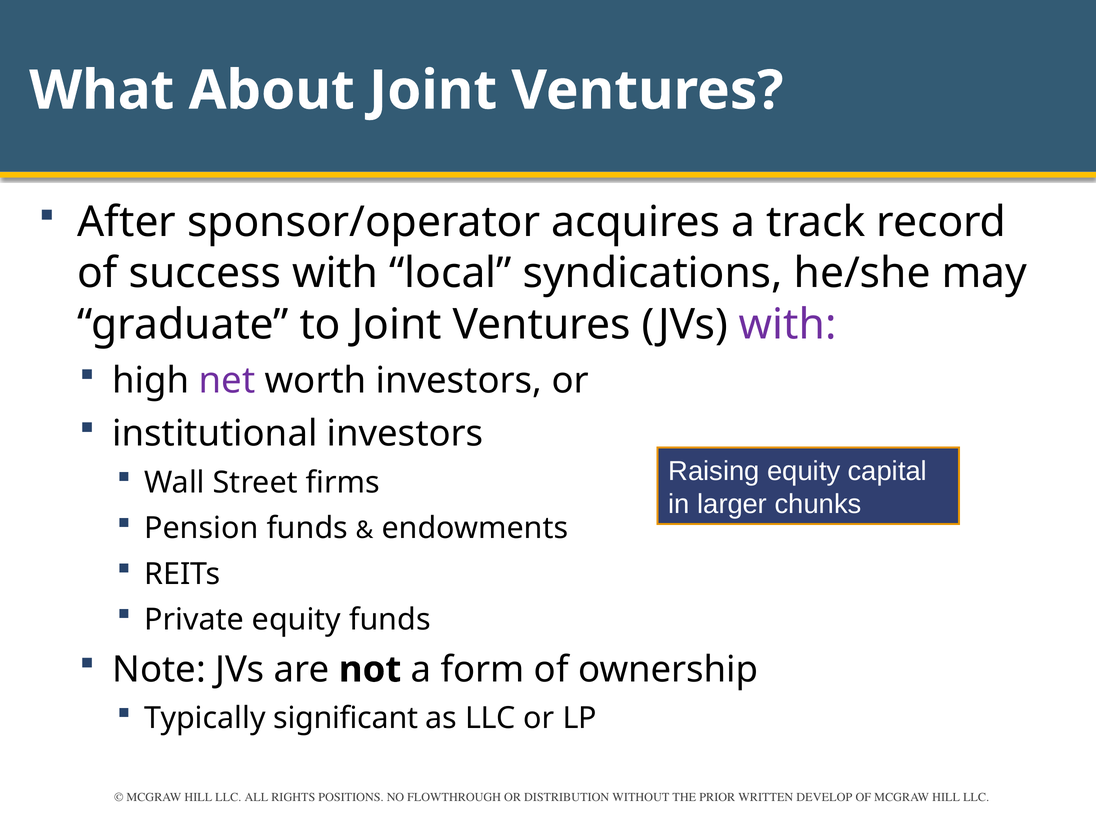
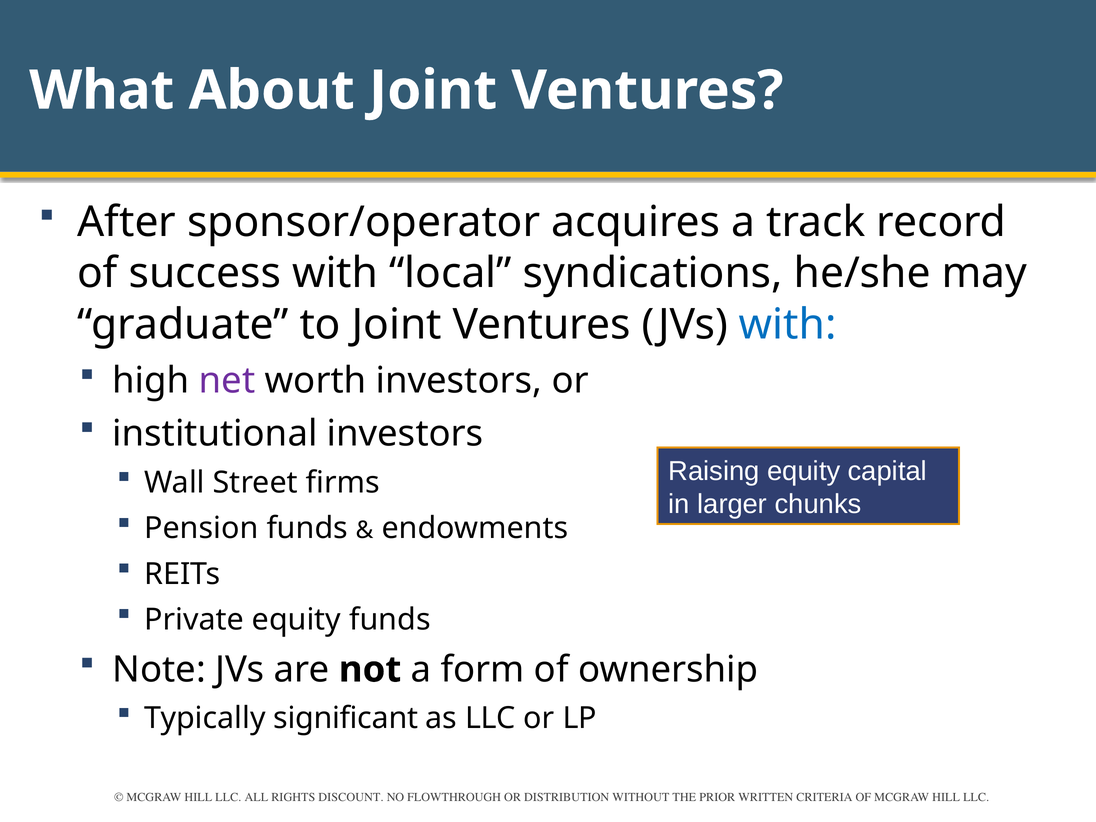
with at (788, 325) colour: purple -> blue
POSITIONS: POSITIONS -> DISCOUNT
DEVELOP: DEVELOP -> CRITERIA
